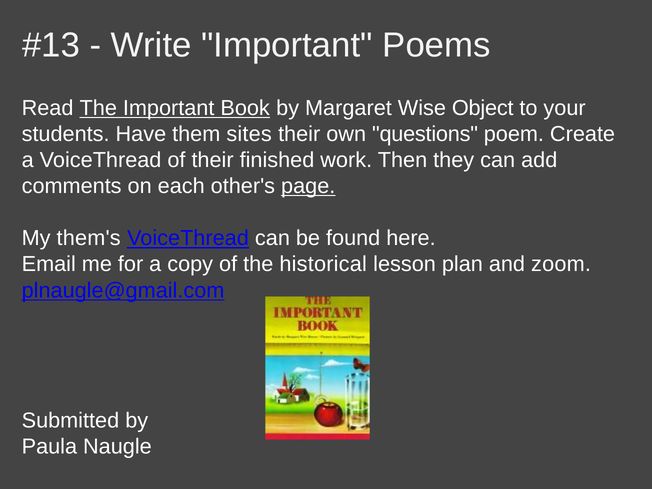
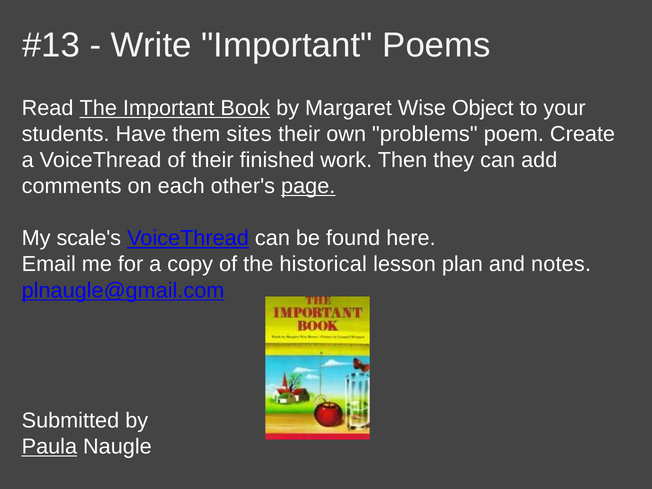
questions: questions -> problems
them's: them's -> scale's
zoom: zoom -> notes
Paula underline: none -> present
